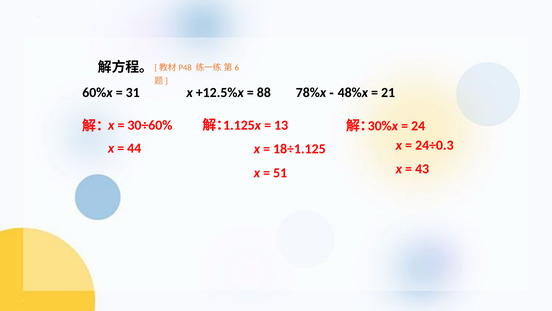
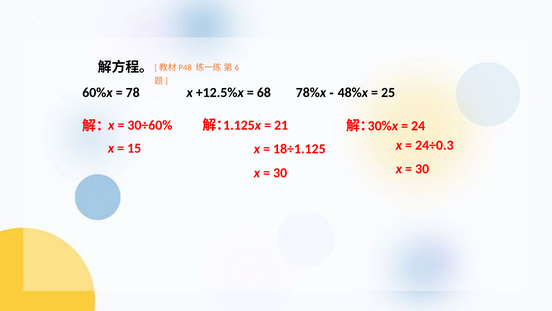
31: 31 -> 78
88: 88 -> 68
21: 21 -> 25
13: 13 -> 21
44: 44 -> 15
43 at (422, 169): 43 -> 30
51 at (280, 173): 51 -> 30
